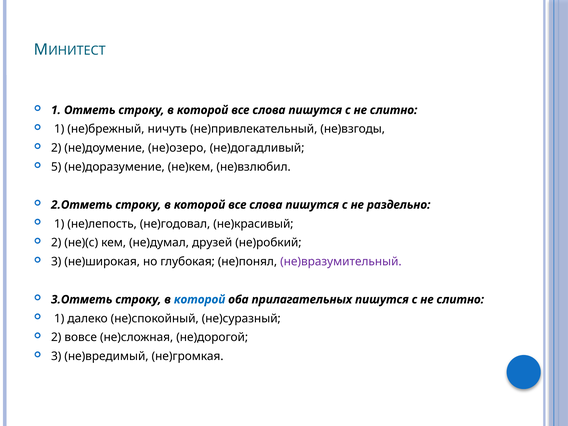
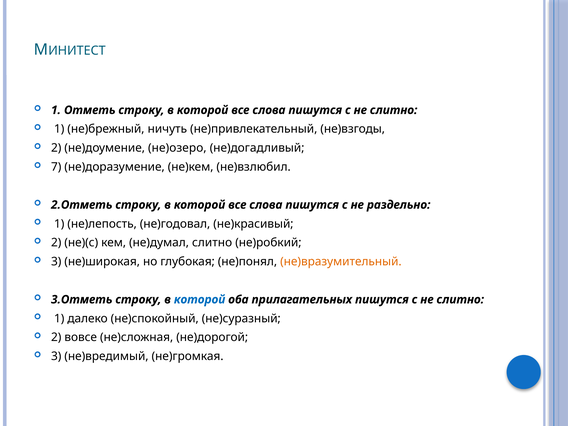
5: 5 -> 7
не)думал друзей: друзей -> слитно
не)вразумительный colour: purple -> orange
